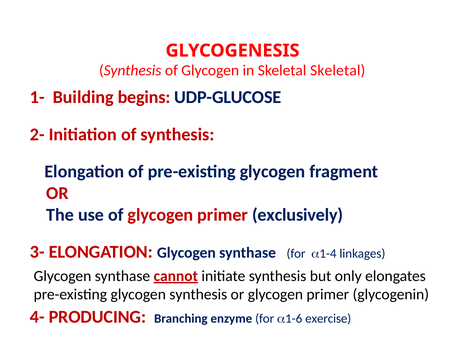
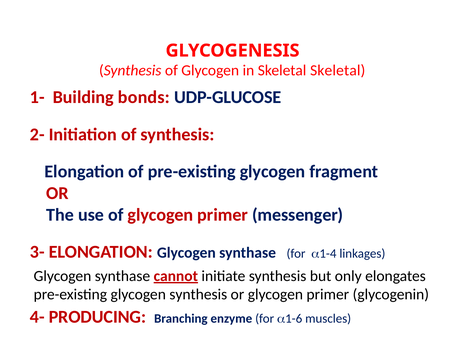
begins: begins -> bonds
exclusively: exclusively -> messenger
exercise: exercise -> muscles
